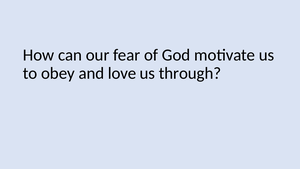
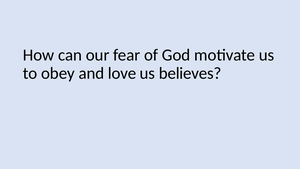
through: through -> believes
